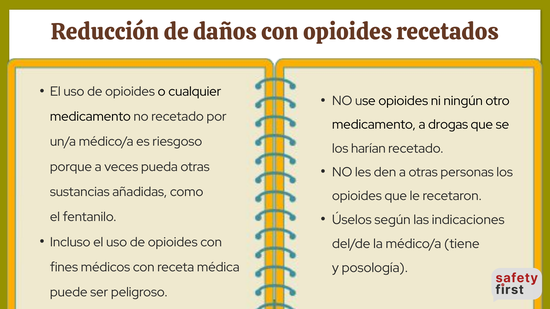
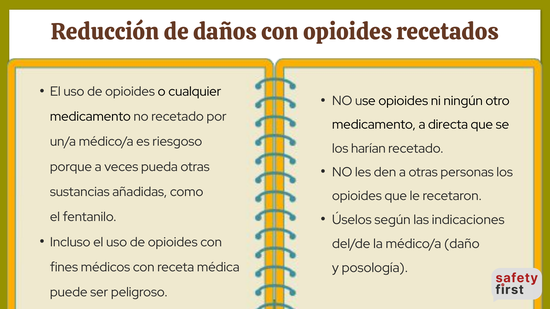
drogas: drogas -> directa
tiene: tiene -> daño
